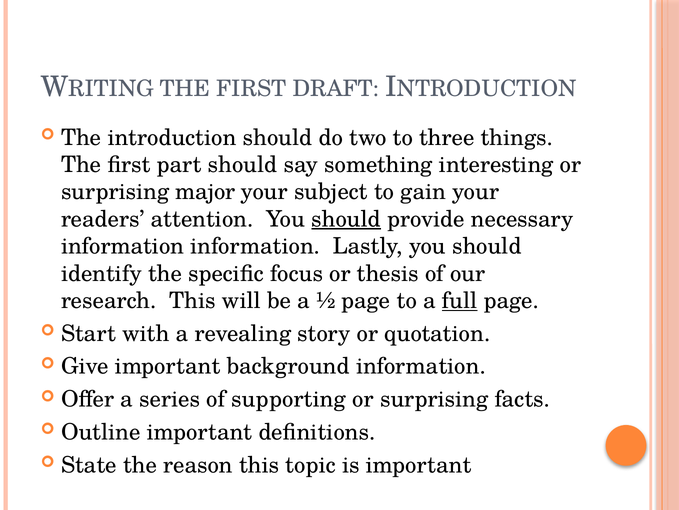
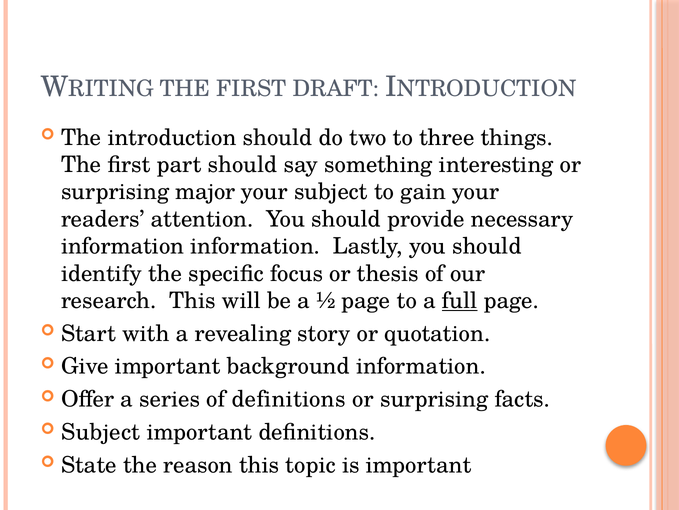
should at (346, 219) underline: present -> none
of supporting: supporting -> definitions
Outline at (101, 432): Outline -> Subject
